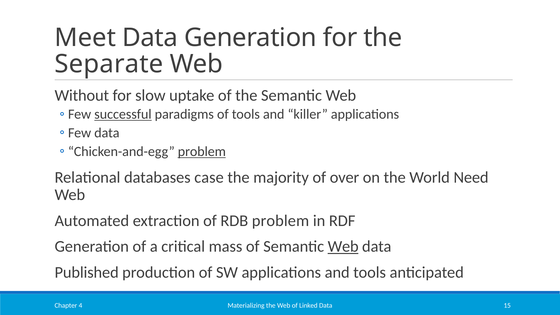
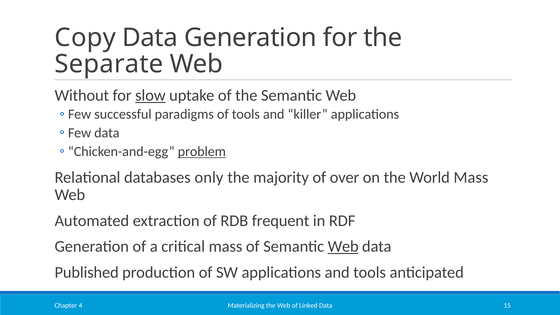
Meet: Meet -> Copy
slow underline: none -> present
successful underline: present -> none
case: case -> only
World Need: Need -> Mass
RDB problem: problem -> frequent
